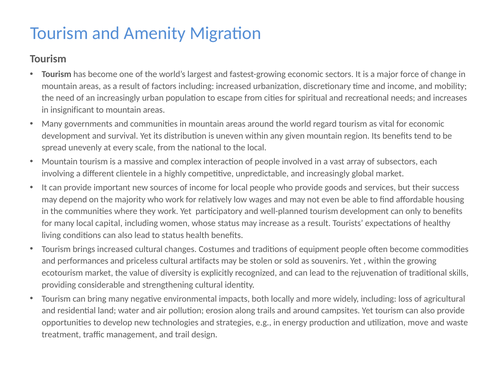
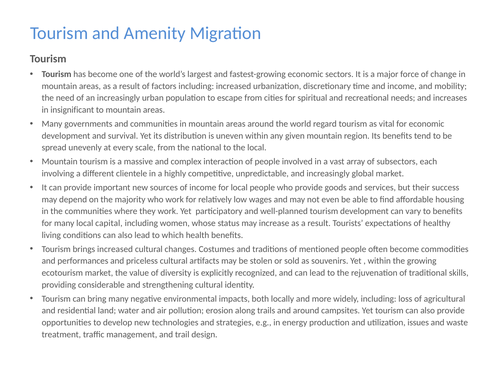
only: only -> vary
to status: status -> which
equipment: equipment -> mentioned
move: move -> issues
